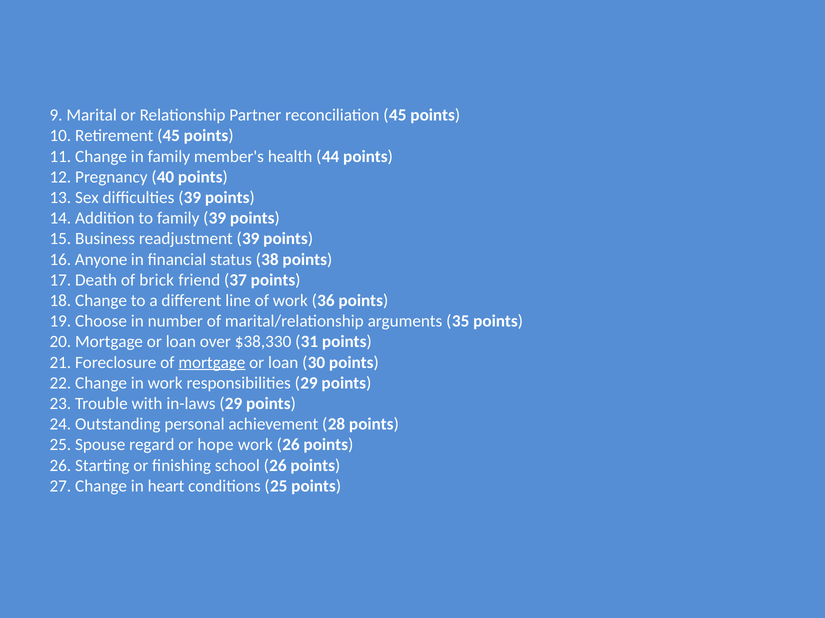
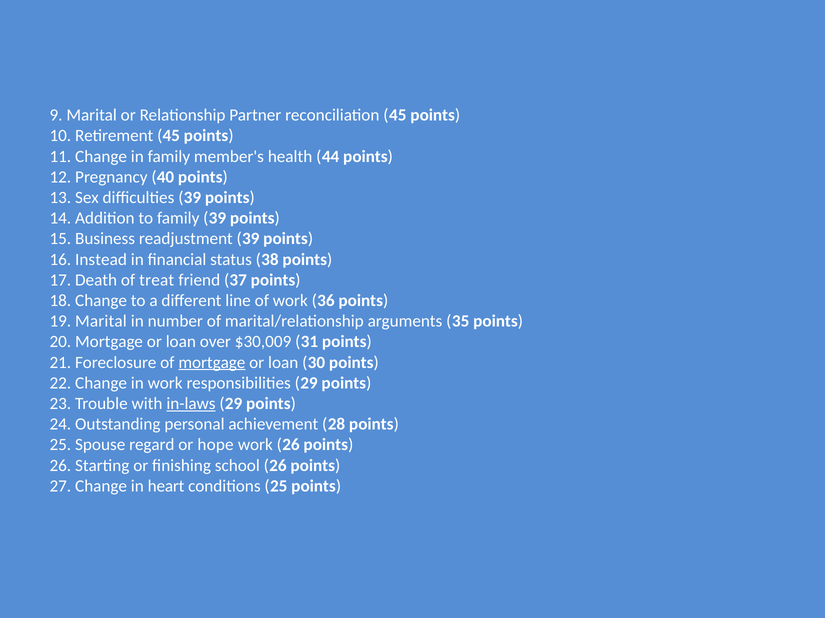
Anyone: Anyone -> Instead
brick: brick -> treat
19 Choose: Choose -> Marital
$38,330: $38,330 -> $30,009
in-laws underline: none -> present
